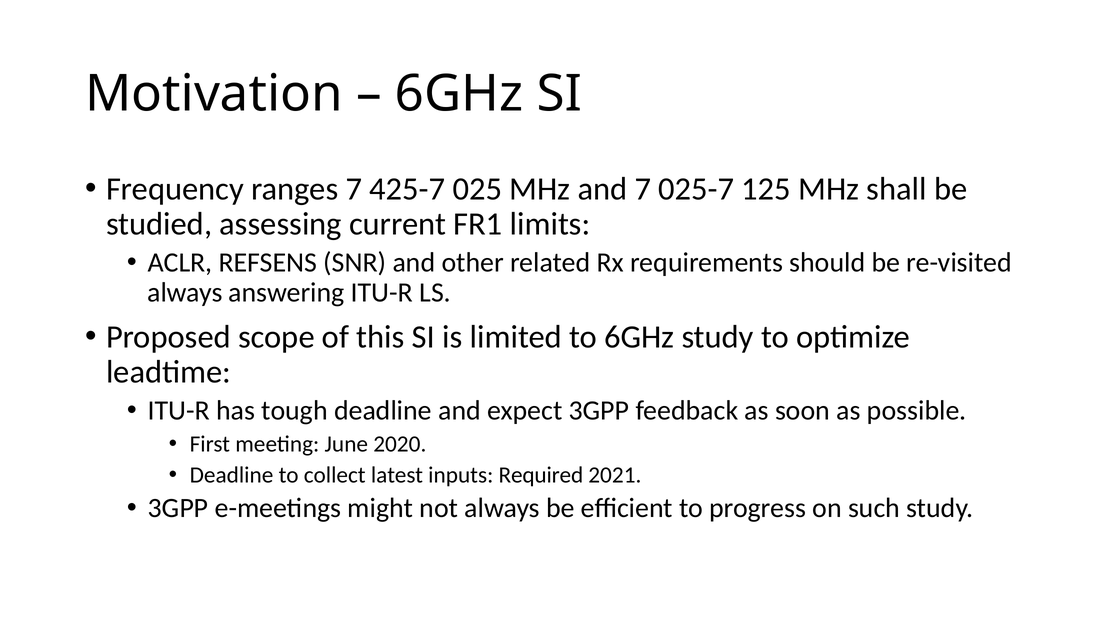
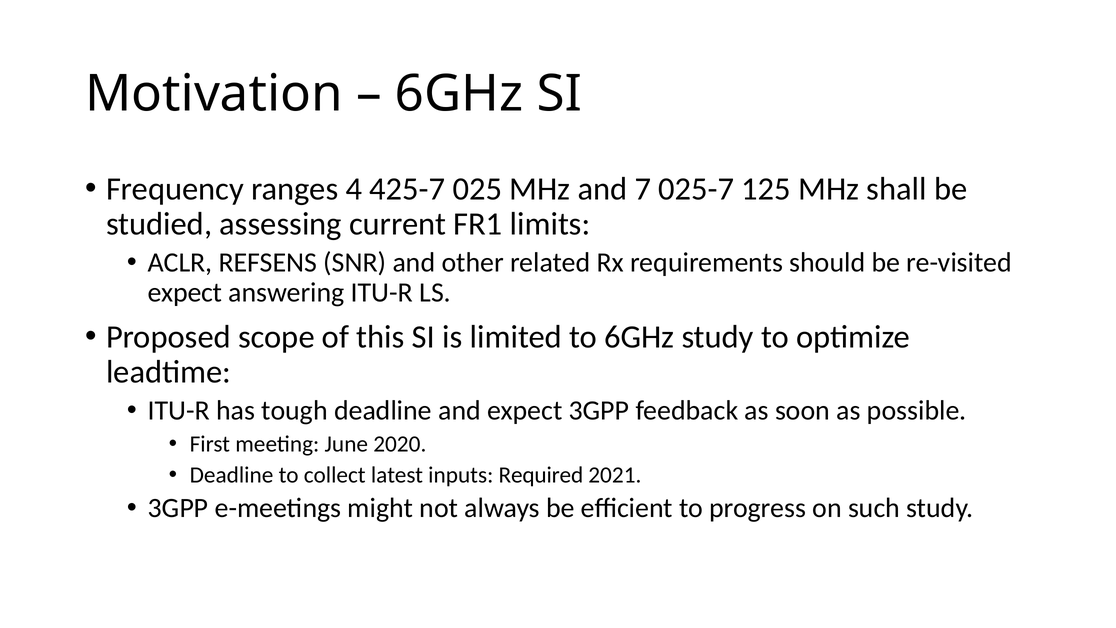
ranges 7: 7 -> 4
always at (185, 292): always -> expect
